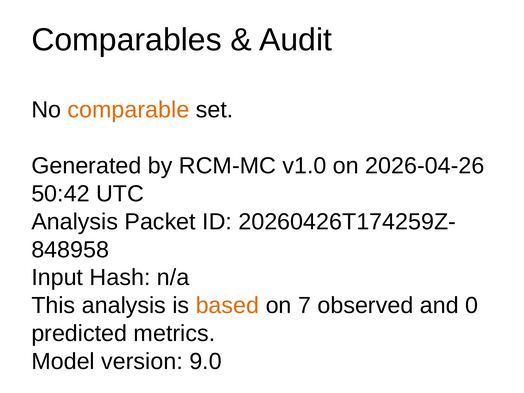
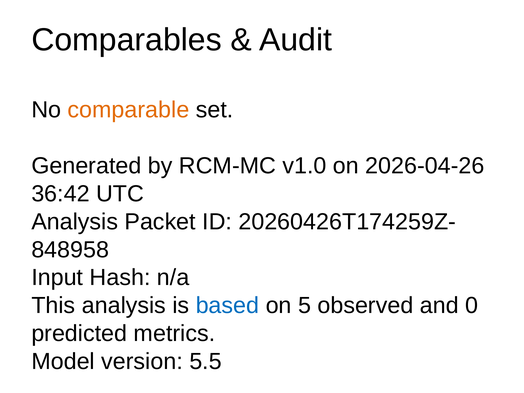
50:42: 50:42 -> 36:42
based colour: orange -> blue
7: 7 -> 5
9.0: 9.0 -> 5.5
